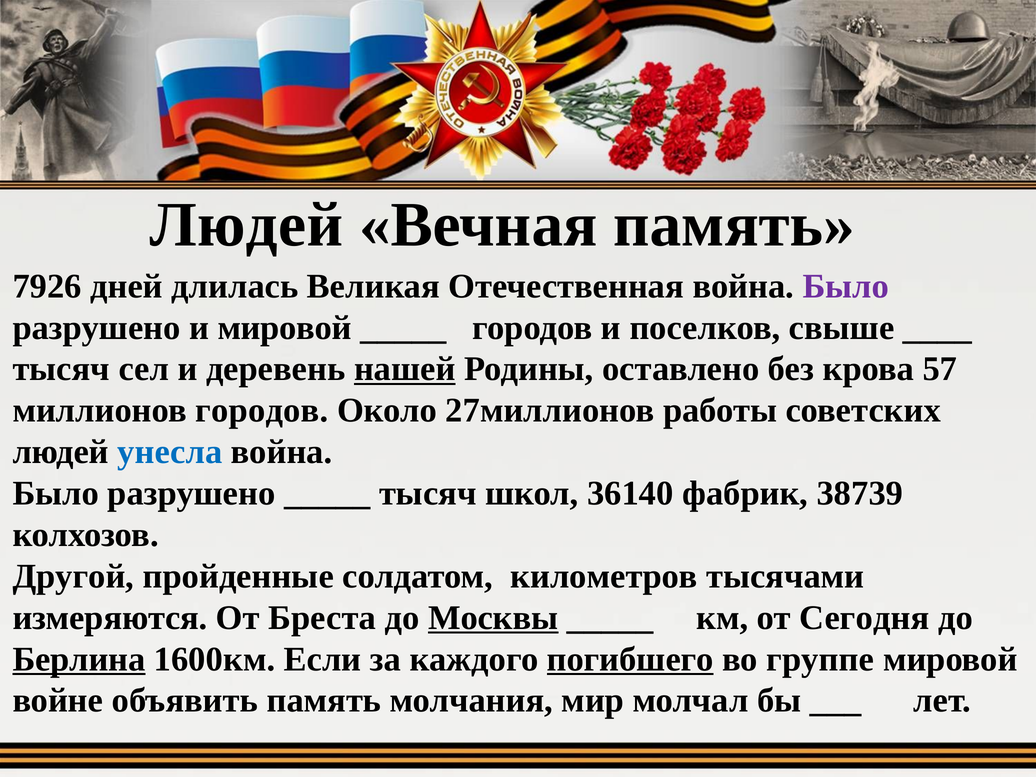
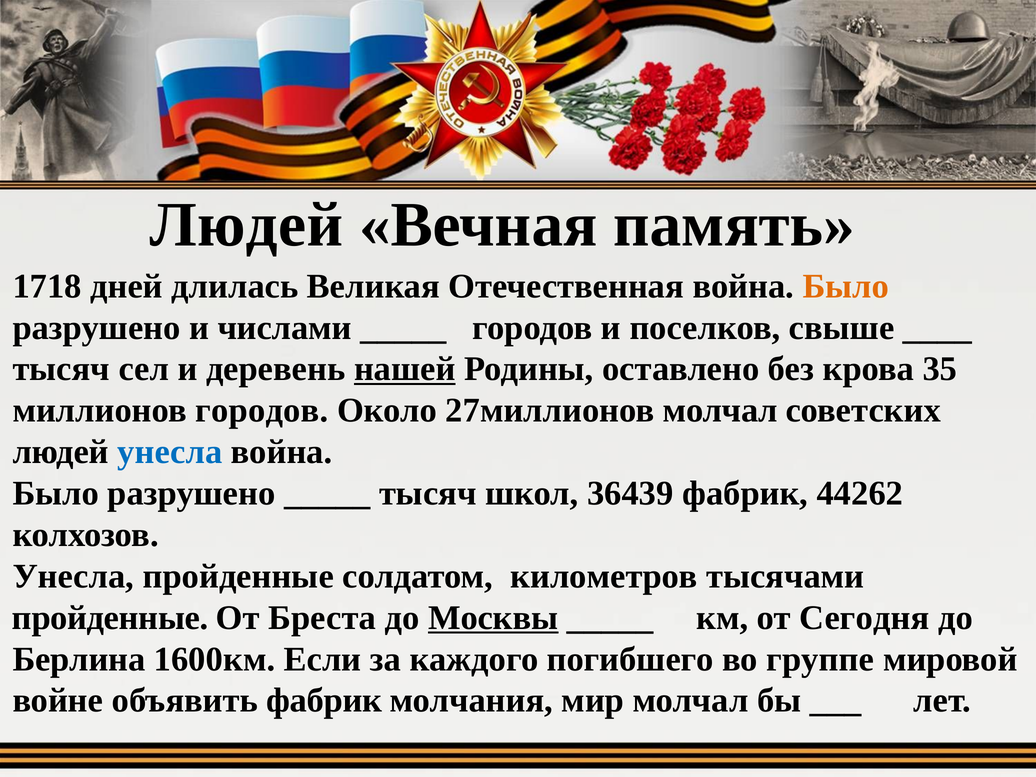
7926: 7926 -> 1718
Было at (846, 286) colour: purple -> orange
и мировой: мировой -> числами
57: 57 -> 35
27миллионов работы: работы -> молчал
36140: 36140 -> 36439
38739: 38739 -> 44262
Другой at (73, 576): Другой -> Унесла
измеряются at (110, 618): измеряются -> пройденные
Берлина underline: present -> none
погибшего underline: present -> none
объявить память: память -> фабрик
